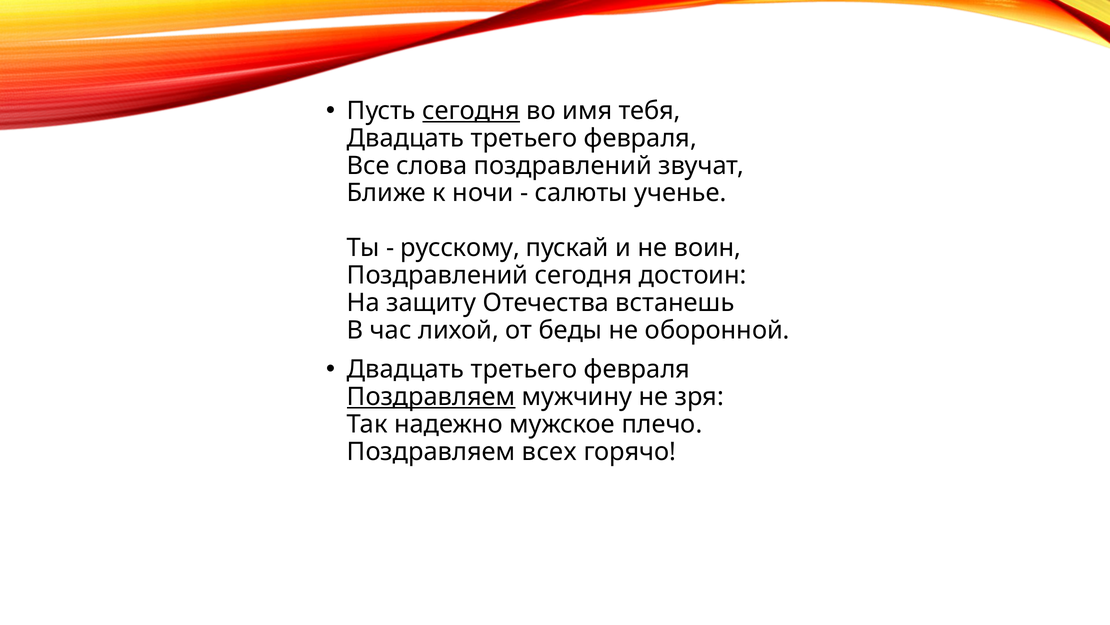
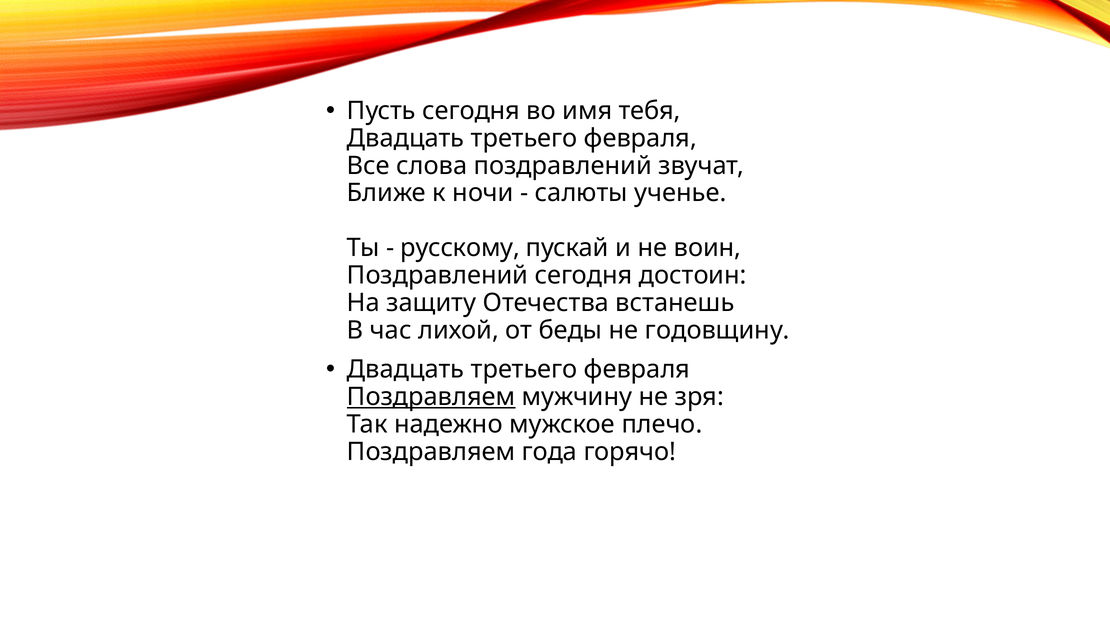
сегодня at (471, 111) underline: present -> none
оборонной: оборонной -> годовщину
всех: всех -> года
